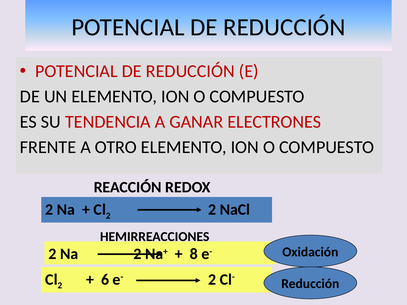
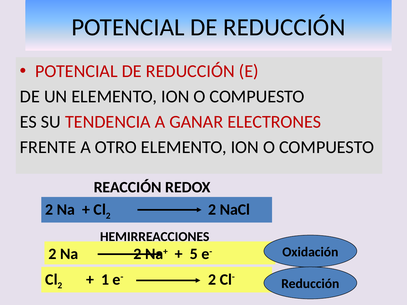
8: 8 -> 5
6: 6 -> 1
